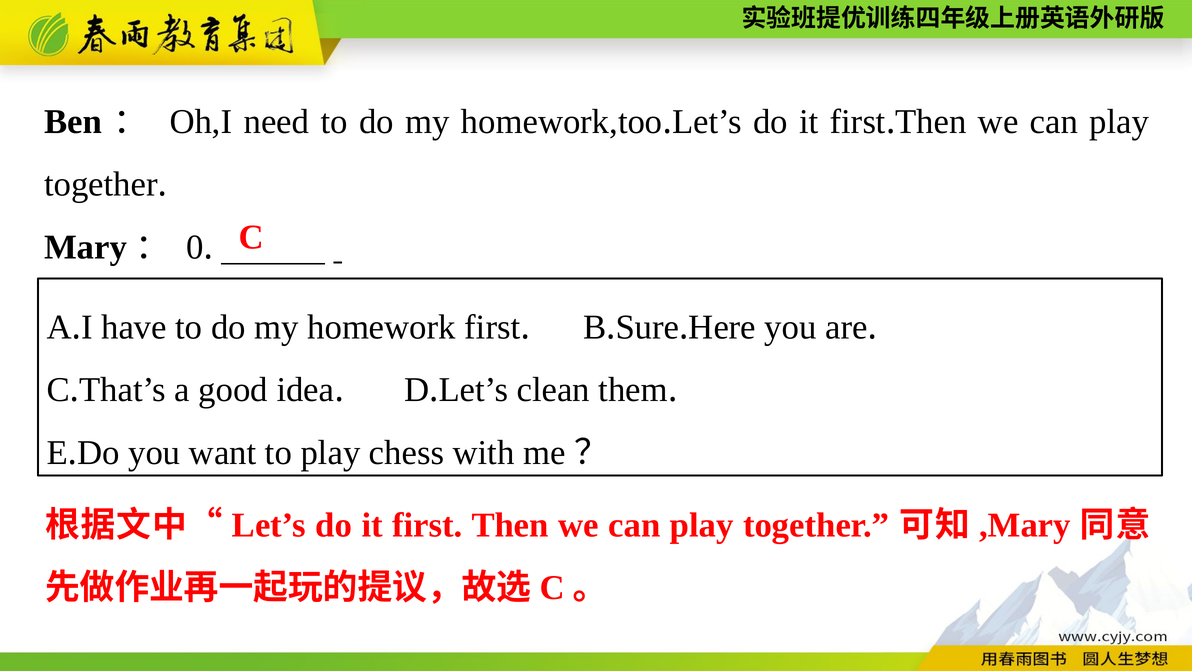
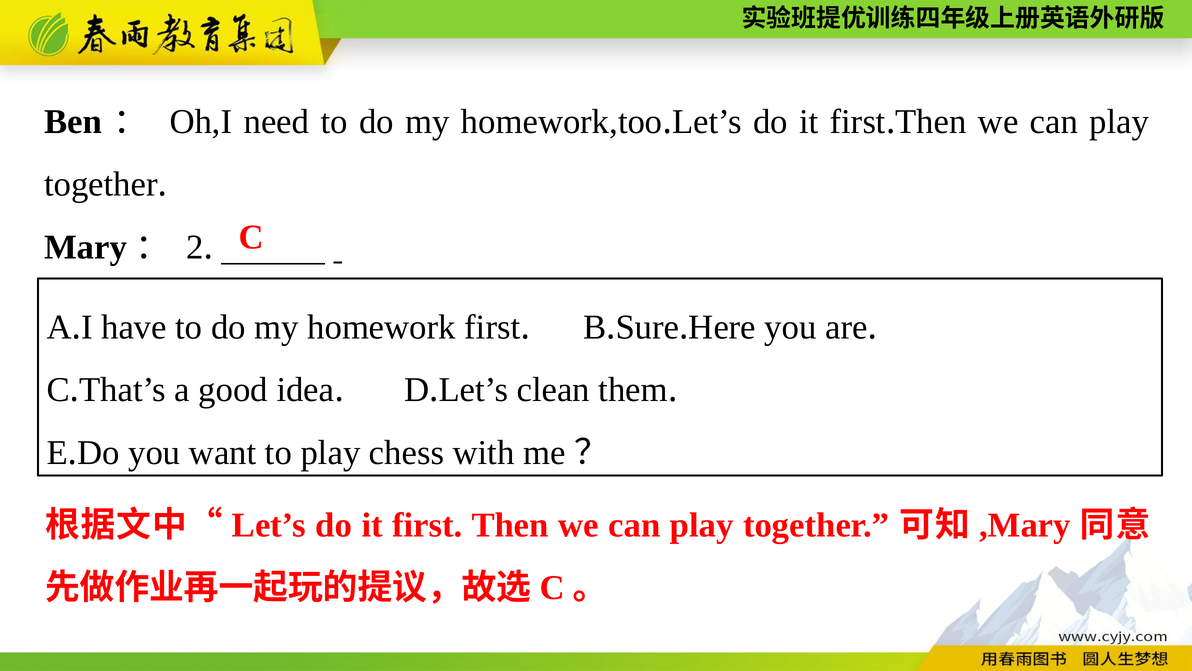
0: 0 -> 2
